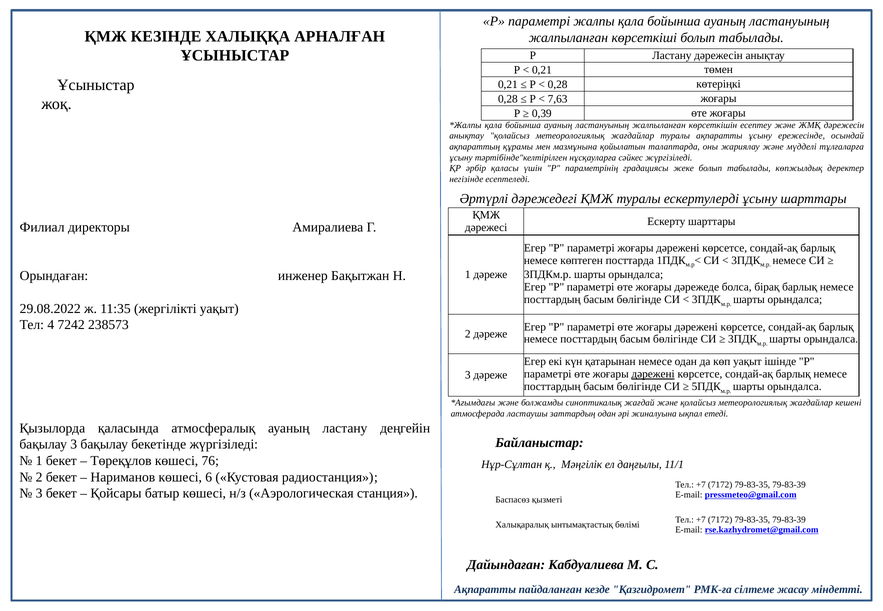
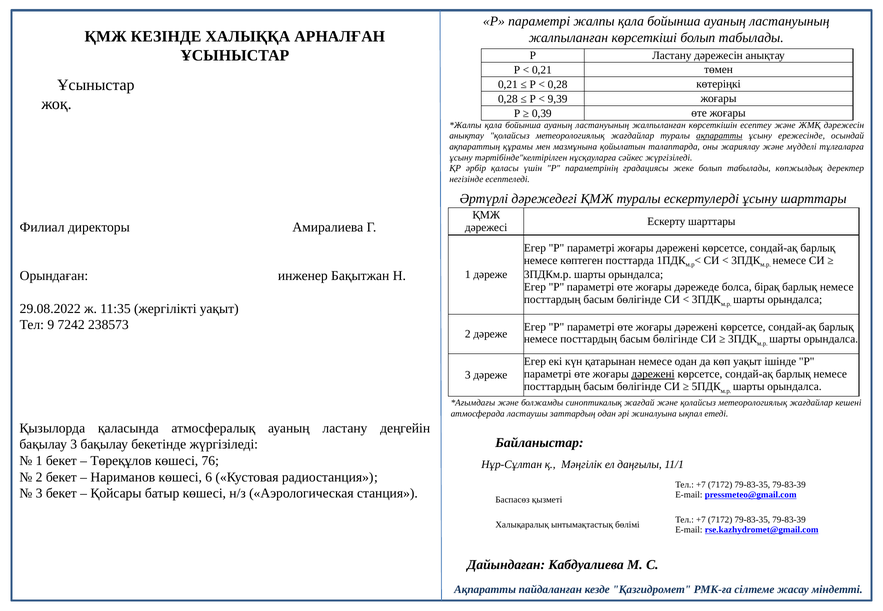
7,63: 7,63 -> 9,39
ақпаратты at (719, 136) underline: none -> present
4: 4 -> 9
